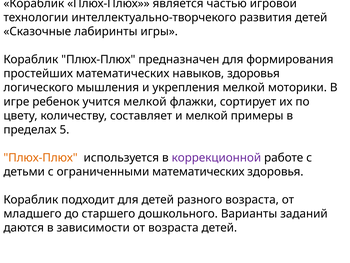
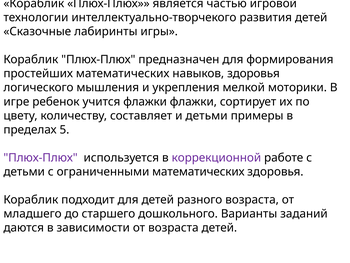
учится мелкой: мелкой -> флажки
и мелкой: мелкой -> детьми
Плюх-Плюх at (41, 157) colour: orange -> purple
